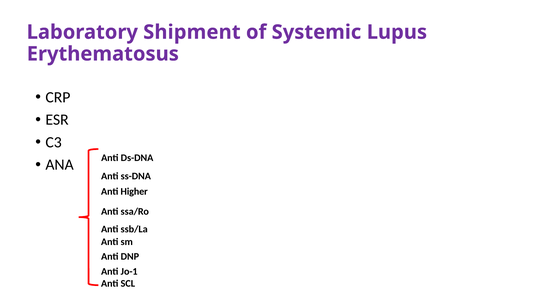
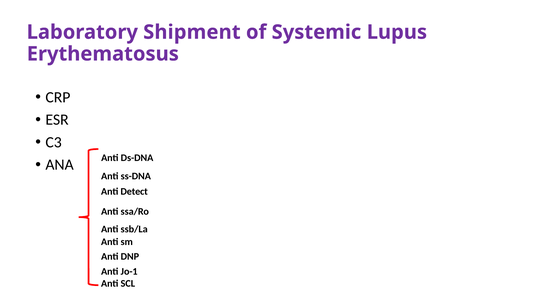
Higher: Higher -> Detect
